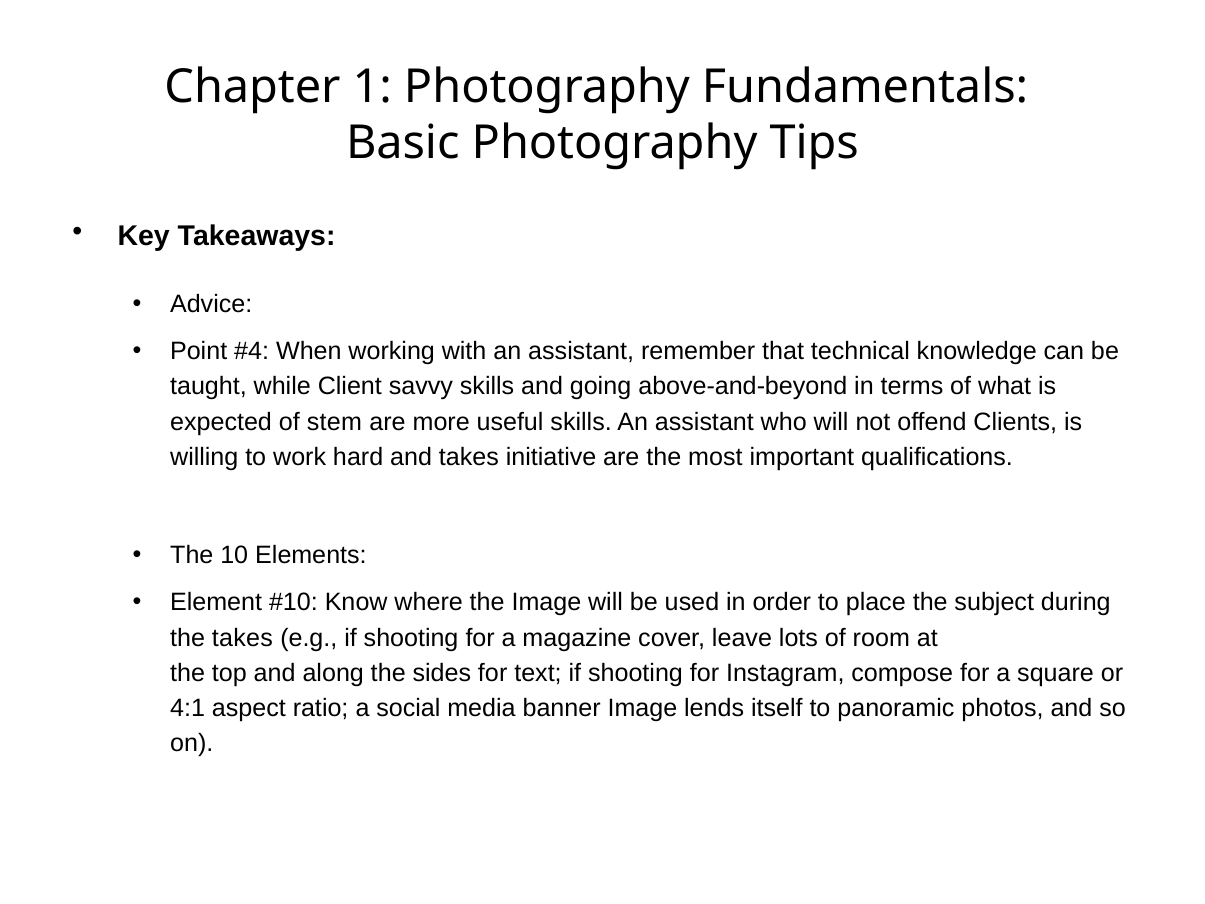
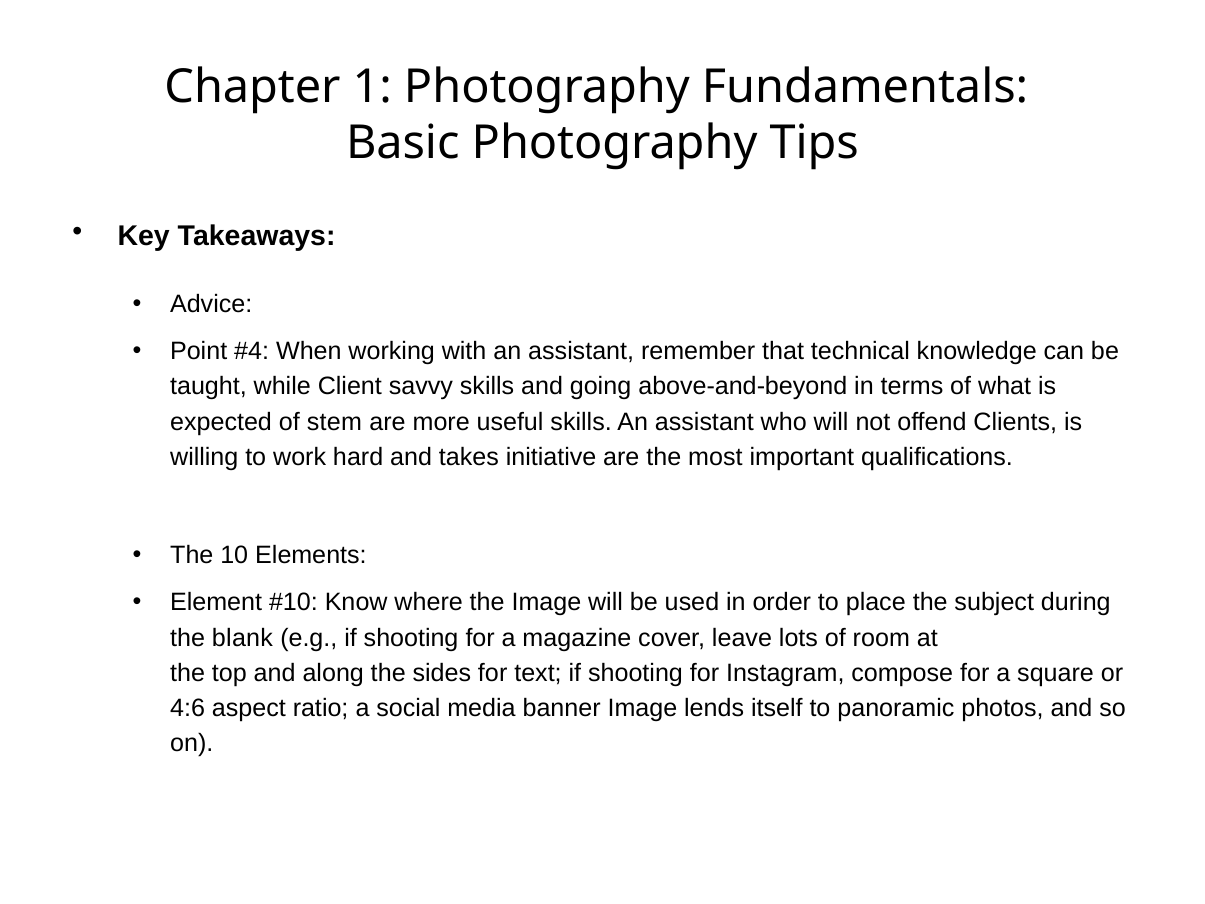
the takes: takes -> blank
4:1: 4:1 -> 4:6
